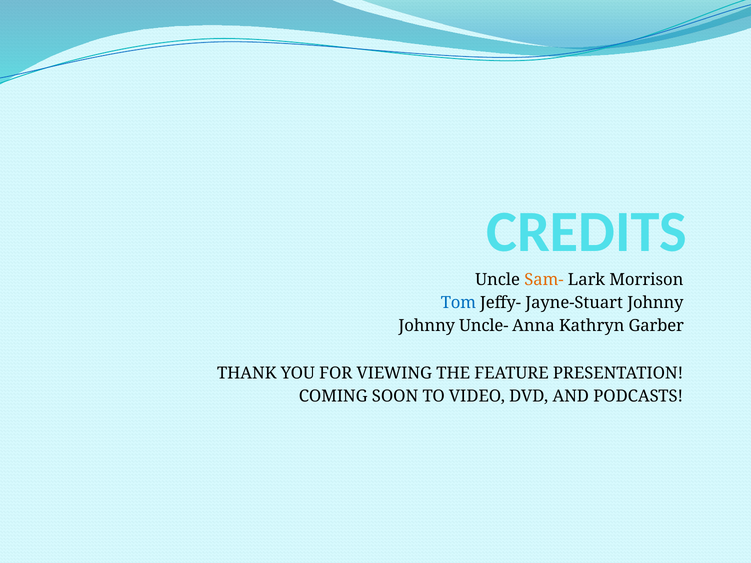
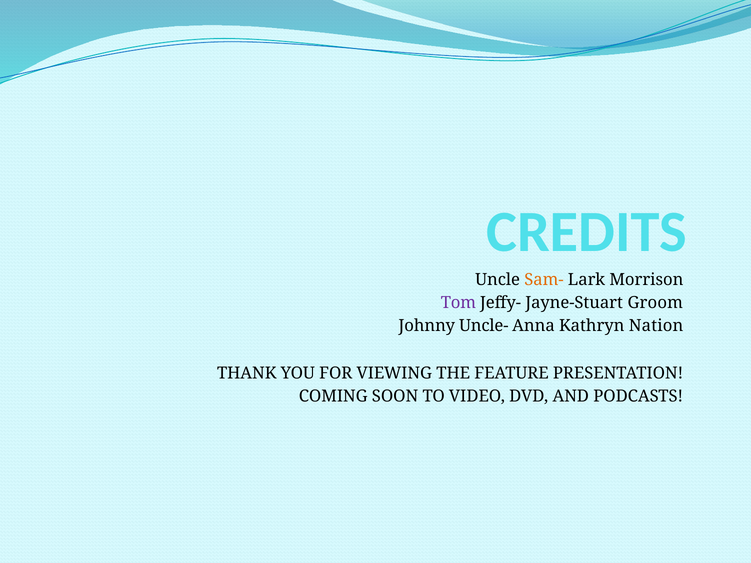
Tom colour: blue -> purple
Jayne-Stuart Johnny: Johnny -> Groom
Garber: Garber -> Nation
